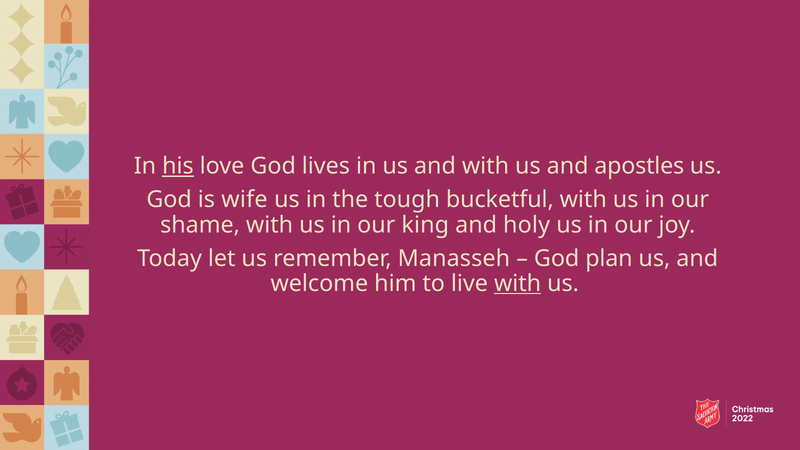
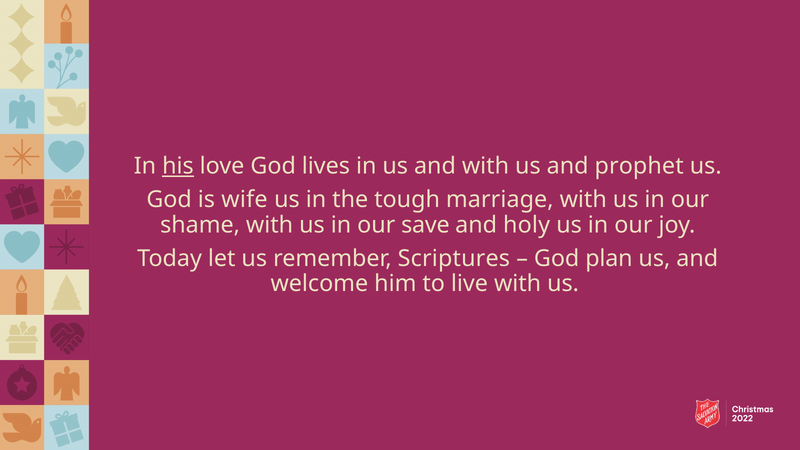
apostles: apostles -> prophet
bucketful: bucketful -> marriage
king: king -> save
Manasseh: Manasseh -> Scriptures
with at (518, 283) underline: present -> none
